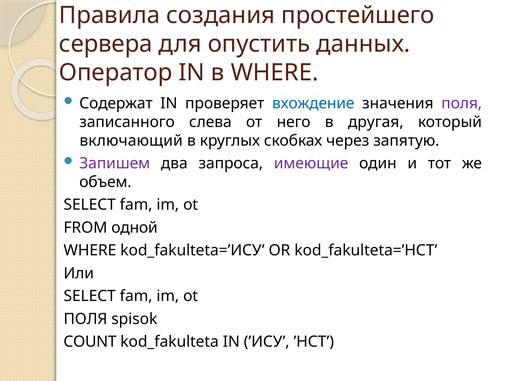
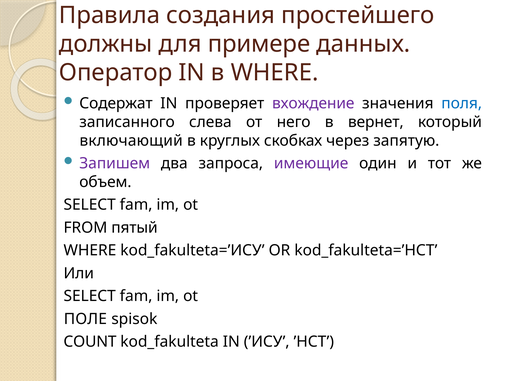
сервера: сервера -> должны
опустить: опустить -> примере
вхождение colour: blue -> purple
поля at (462, 103) colour: purple -> blue
другая: другая -> вернет
одной: одной -> пятый
ПОЛЯ at (85, 319): ПОЛЯ -> ПОЛЕ
